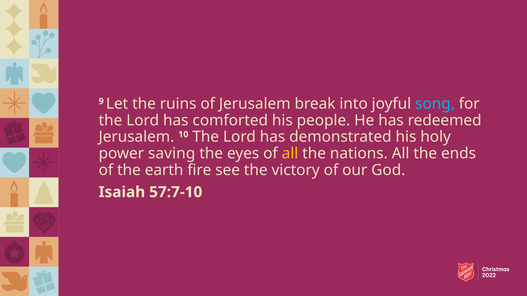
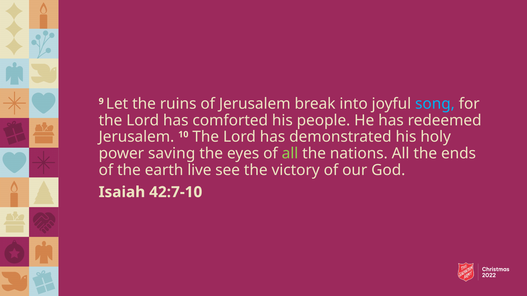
all at (290, 154) colour: yellow -> light green
fire: fire -> live
57:7-10: 57:7-10 -> 42:7-10
